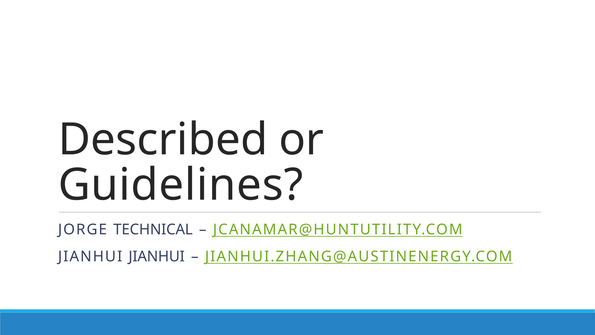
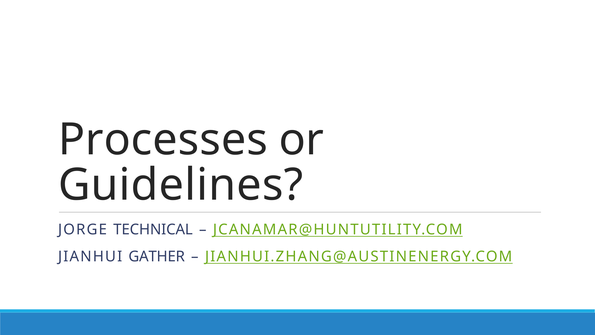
Described: Described -> Processes
JIANHUI JIANHUI: JIANHUI -> GATHER
